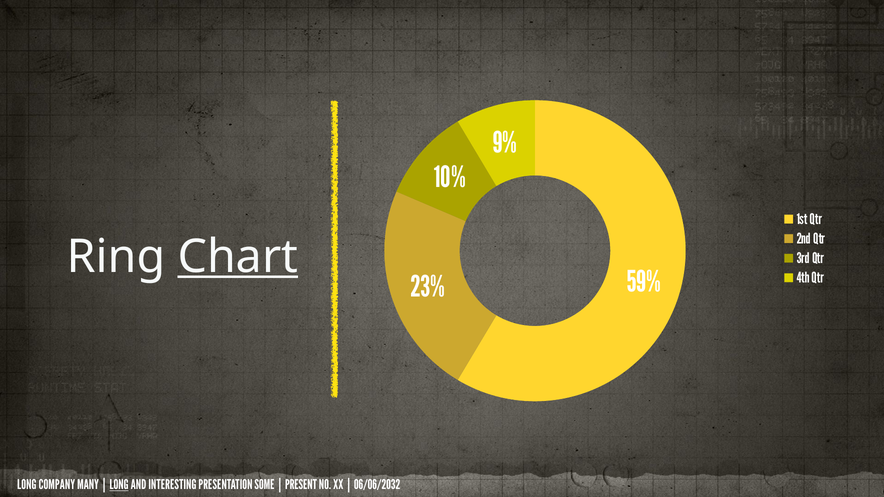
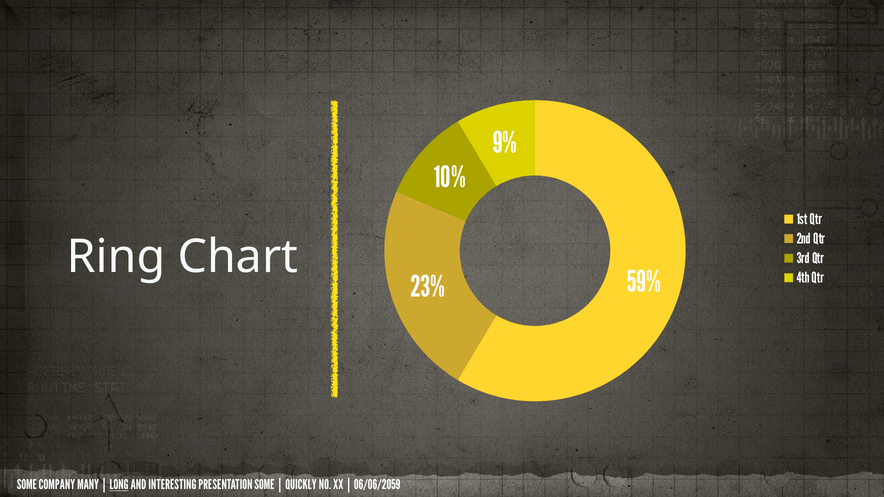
Chart underline: present -> none
LONG at (27, 485): LONG -> SOME
PRESENT: PRESENT -> QUICKLY
06/06/2032: 06/06/2032 -> 06/06/2059
